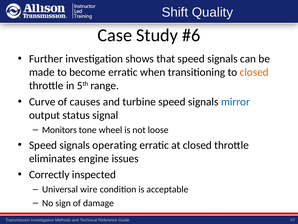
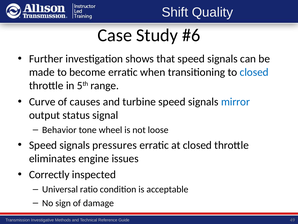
closed at (254, 72) colour: orange -> blue
Monitors: Monitors -> Behavior
operating: operating -> pressures
wire: wire -> ratio
